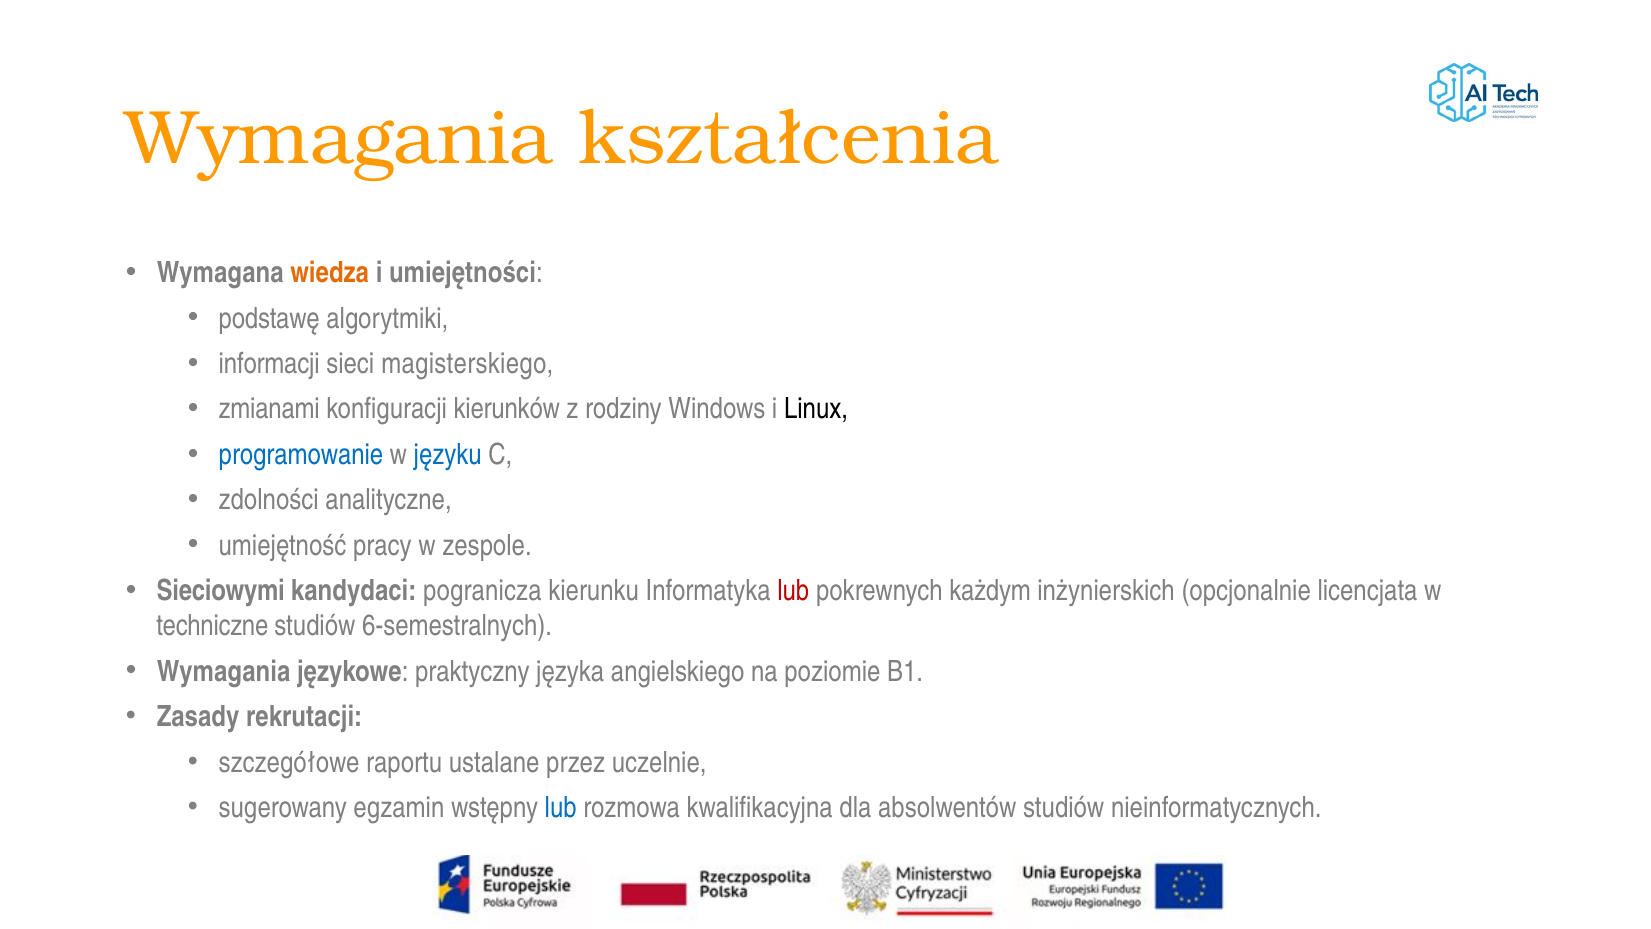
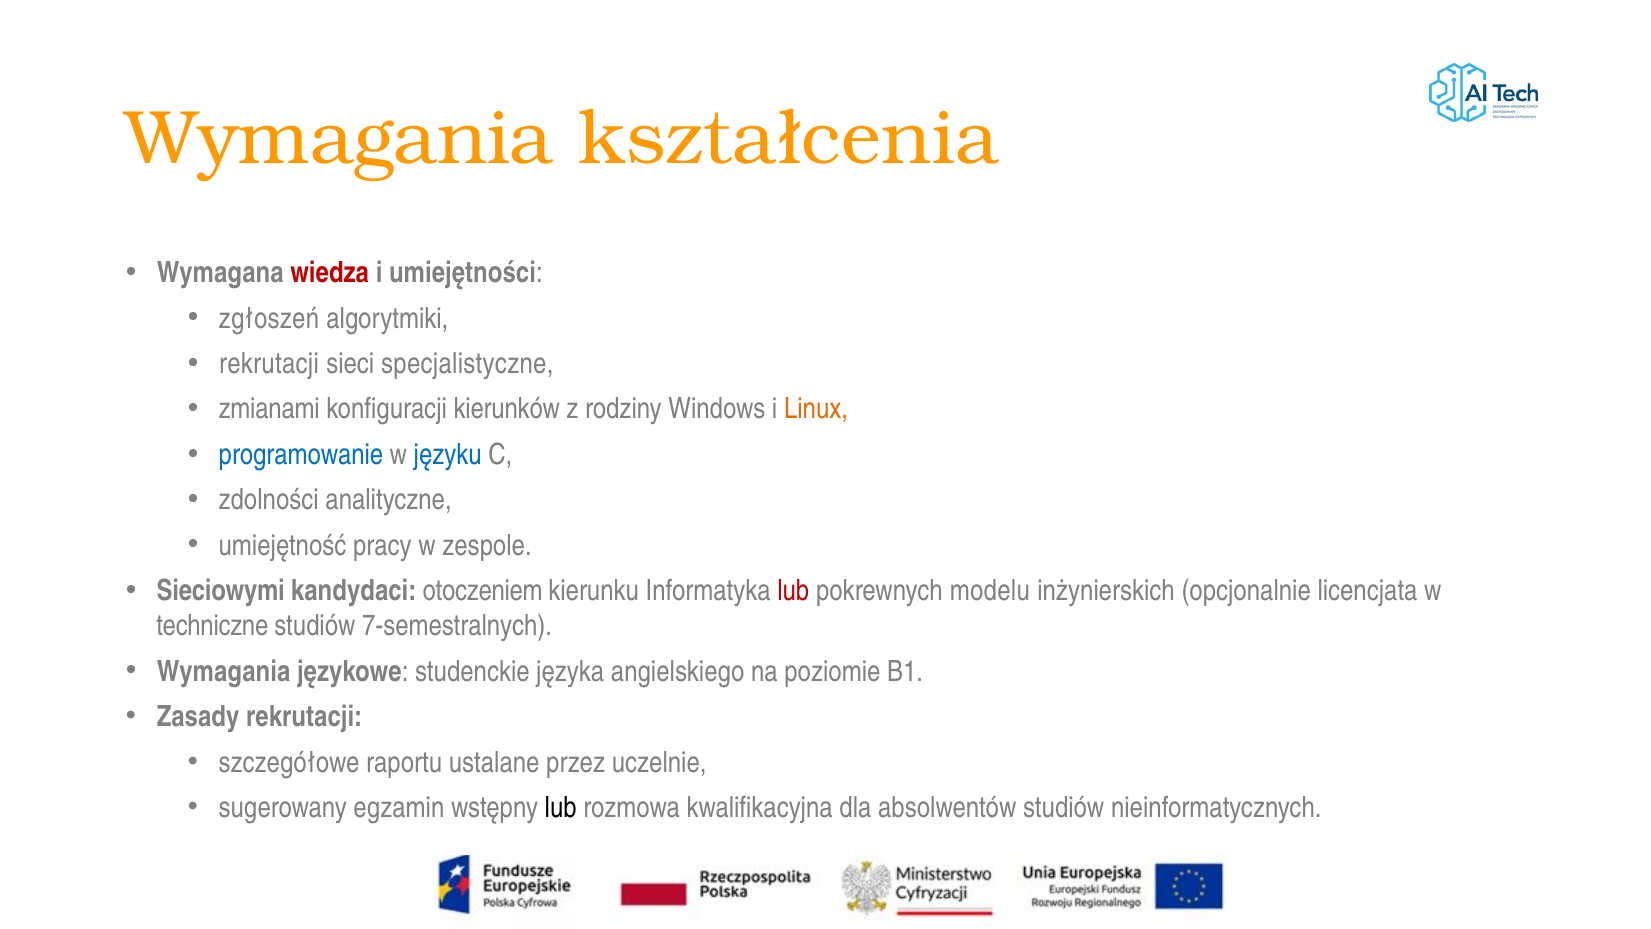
wiedza colour: orange -> red
podstawę: podstawę -> zgłoszeń
informacji at (269, 364): informacji -> rekrutacji
magisterskiego: magisterskiego -> specjalistyczne
Linux colour: black -> orange
pogranicza: pogranicza -> otoczeniem
każdym: każdym -> modelu
6-semestralnych: 6-semestralnych -> 7-semestralnych
praktyczny: praktyczny -> studenckie
lub at (561, 808) colour: blue -> black
